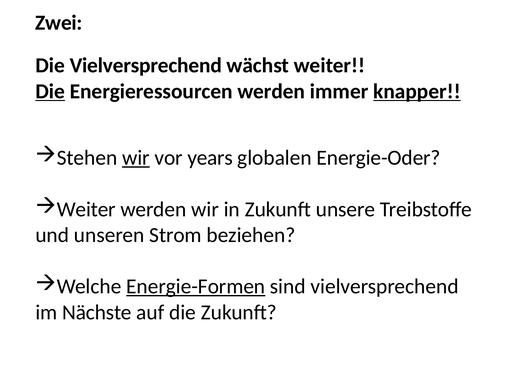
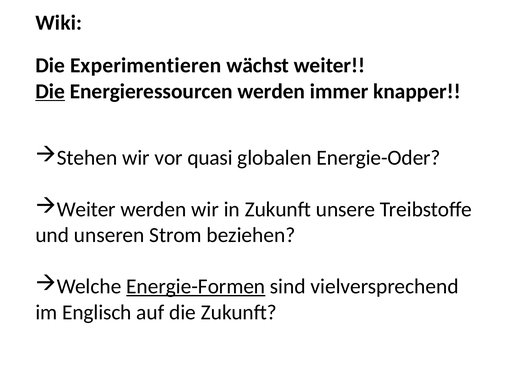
Zwei: Zwei -> Wiki
Die Vielversprechend: Vielversprechend -> Experimentieren
knapper underline: present -> none
wir at (136, 158) underline: present -> none
years: years -> quasi
Nächste: Nächste -> Englisch
